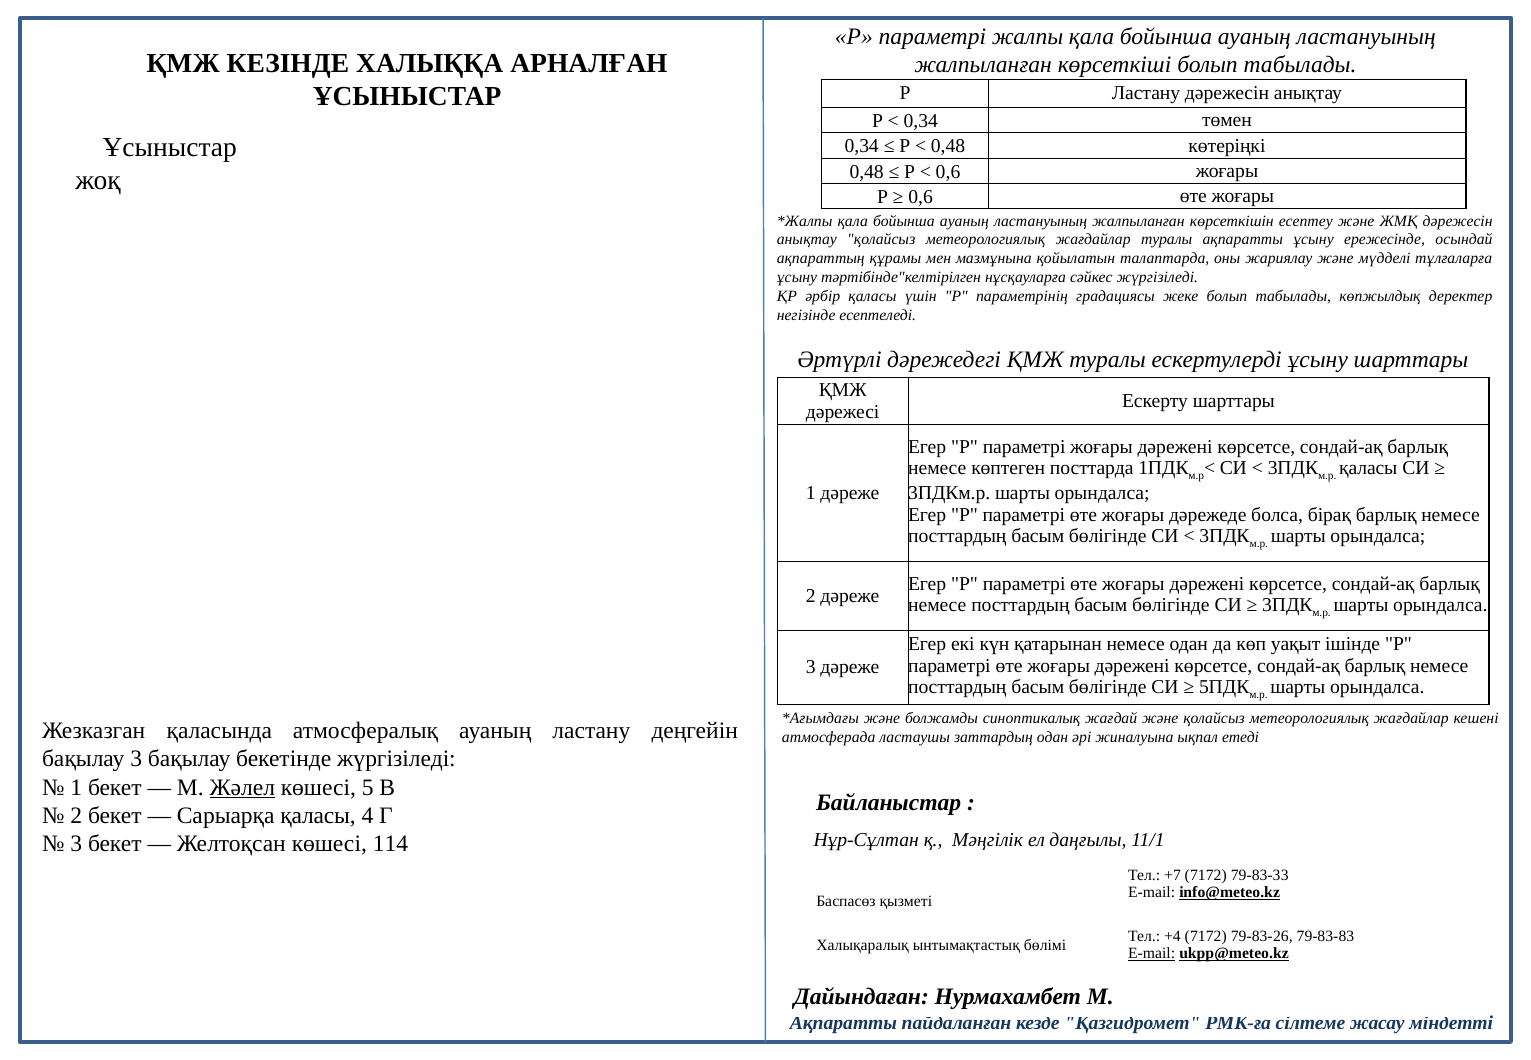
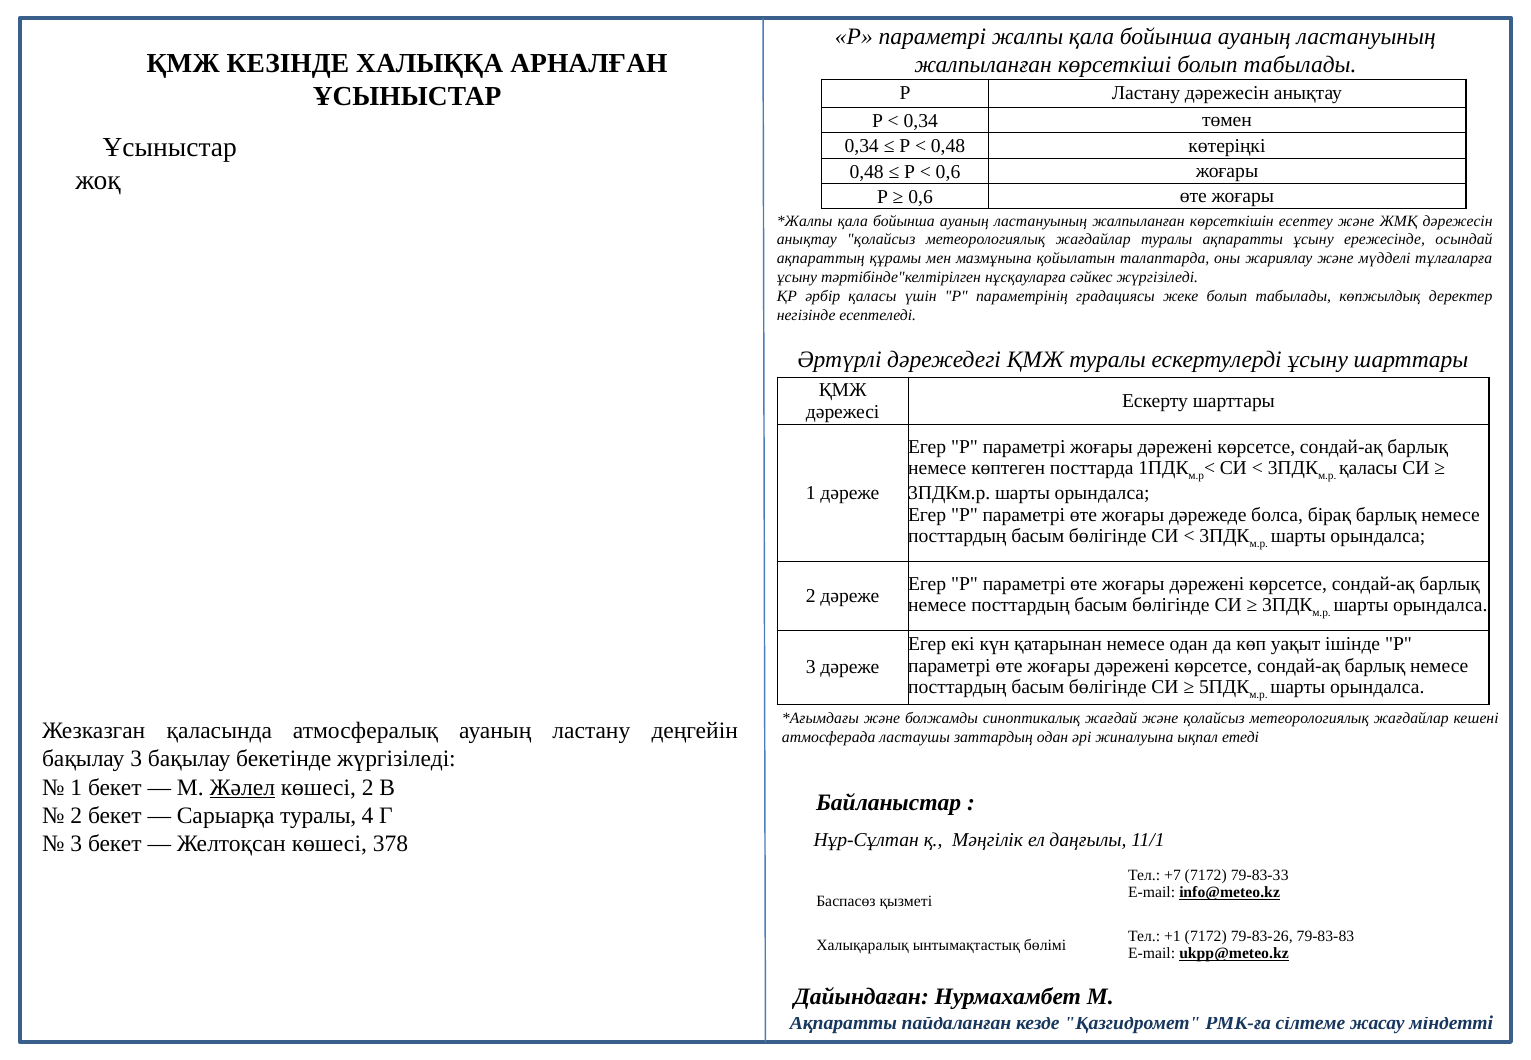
көшесі 5: 5 -> 2
Сарыарқа қаласы: қаласы -> туралы
114: 114 -> 378
+4: +4 -> +1
E-mail at (1152, 954) underline: present -> none
